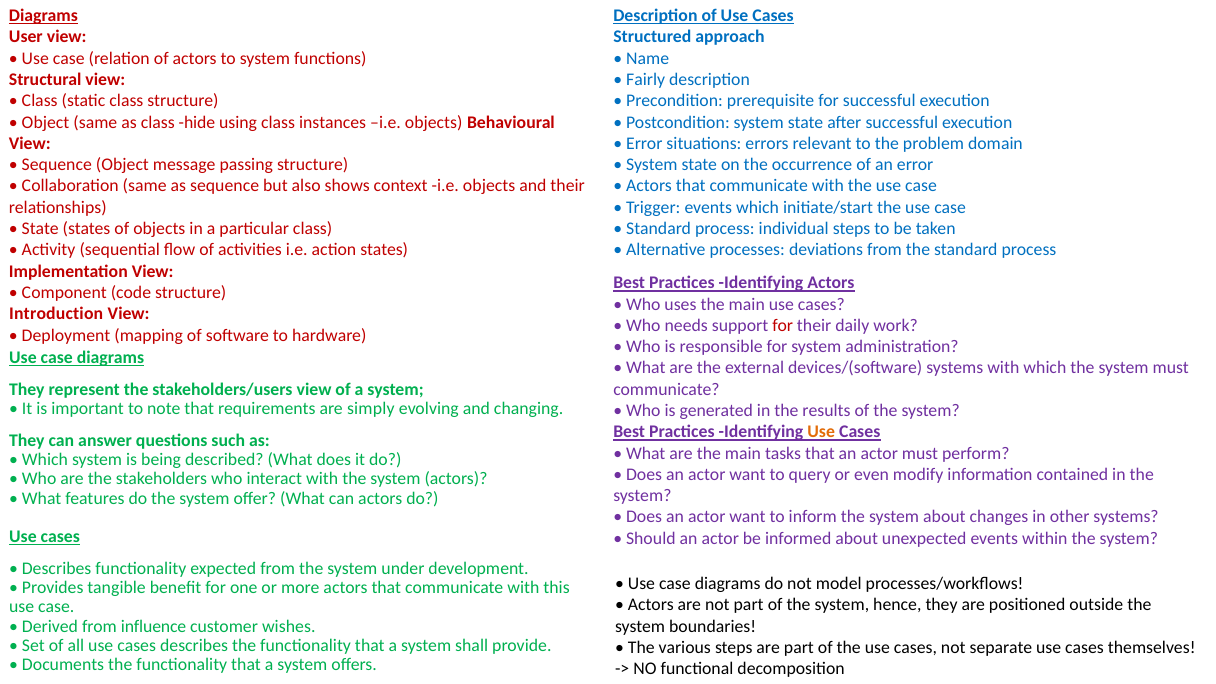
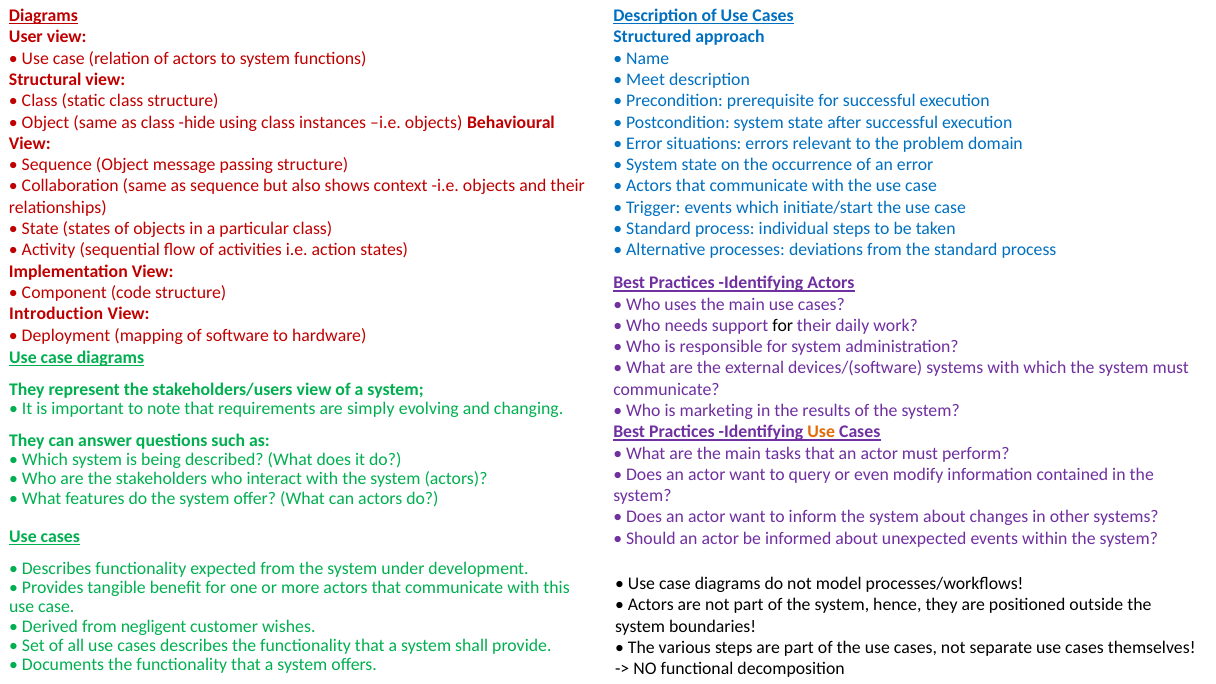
Fairly: Fairly -> Meet
for at (783, 325) colour: red -> black
generated: generated -> marketing
influence: influence -> negligent
